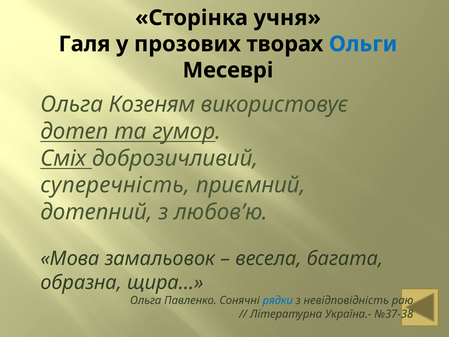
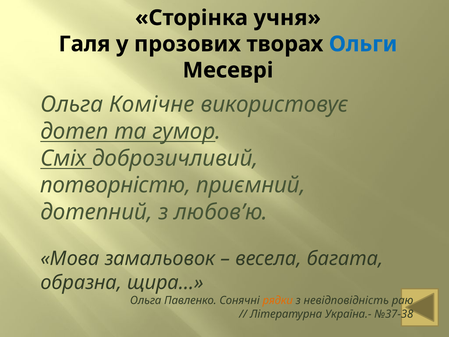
Козеням: Козеням -> Комічне
суперечність: суперечність -> потворністю
рядки colour: blue -> orange
